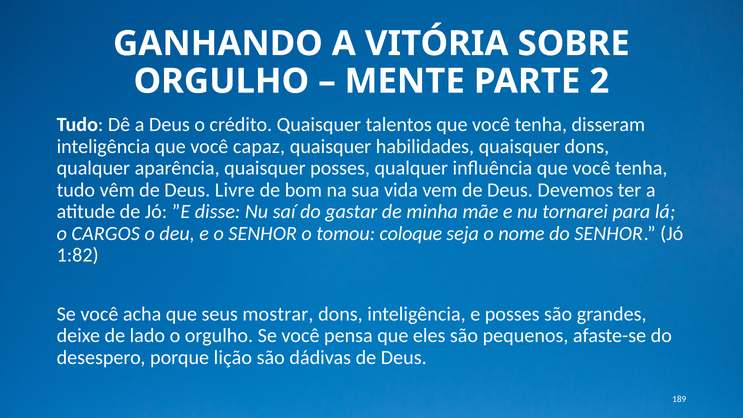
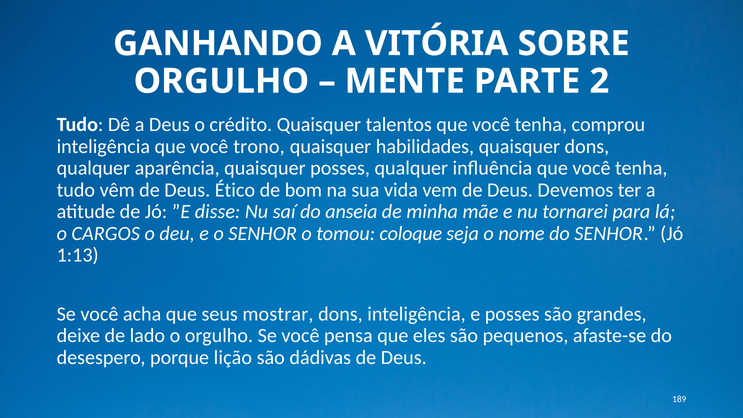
disseram: disseram -> comprou
capaz: capaz -> trono
Livre: Livre -> Ético
gastar: gastar -> anseia
1:82: 1:82 -> 1:13
